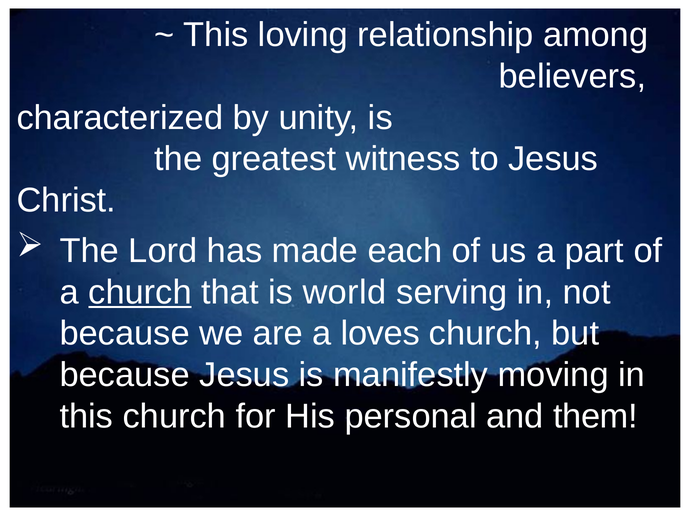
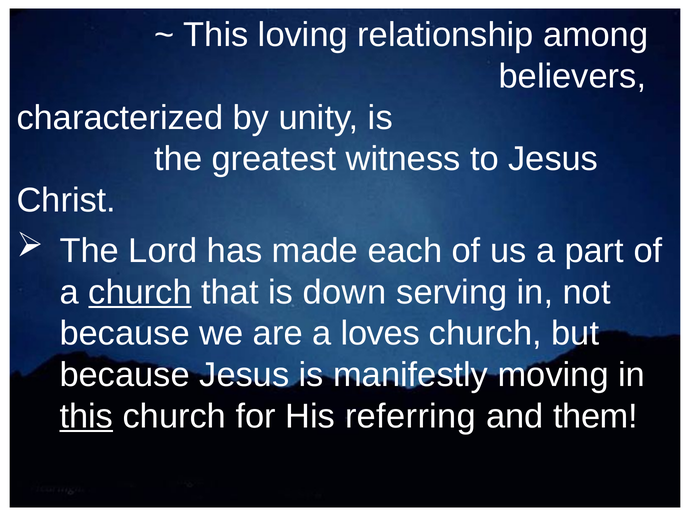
world: world -> down
this at (86, 417) underline: none -> present
personal: personal -> referring
